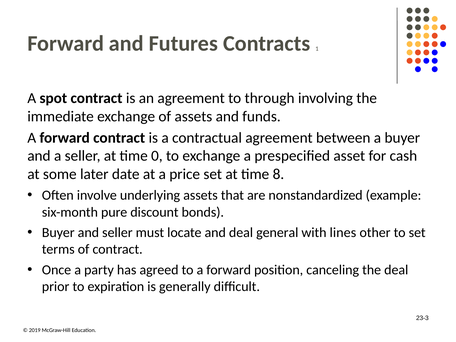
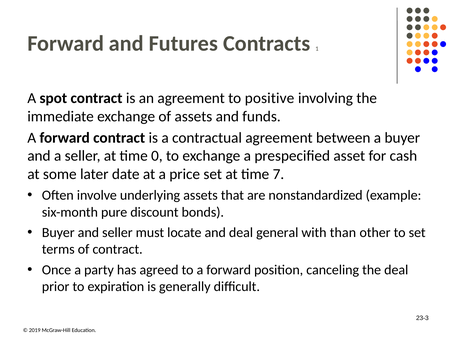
through: through -> positive
8: 8 -> 7
lines: lines -> than
